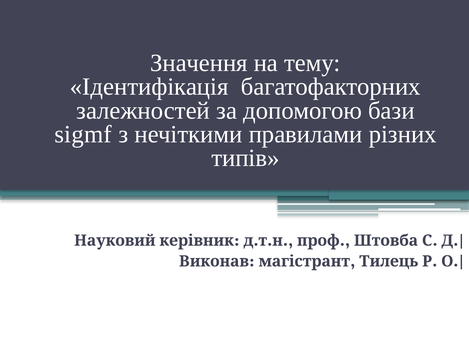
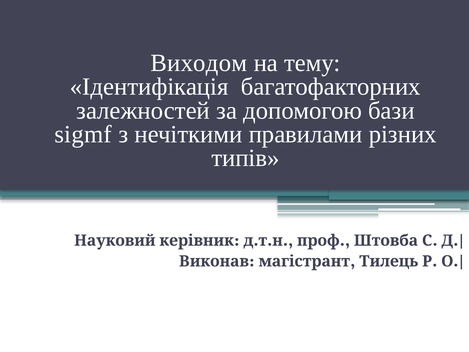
Значення: Значення -> Виходом
